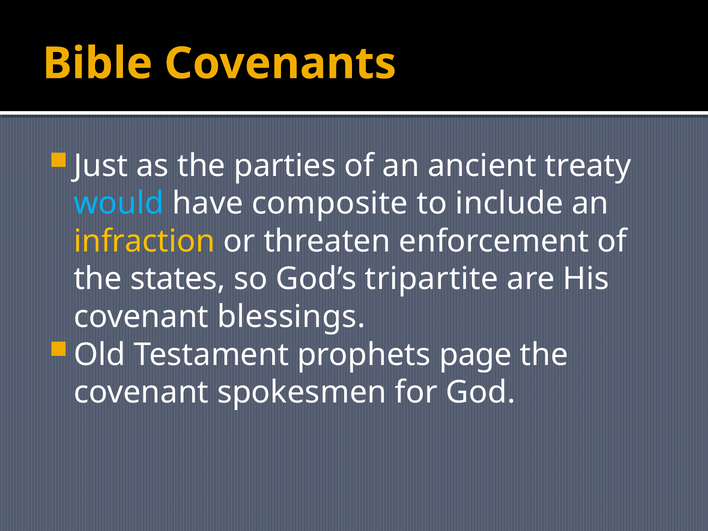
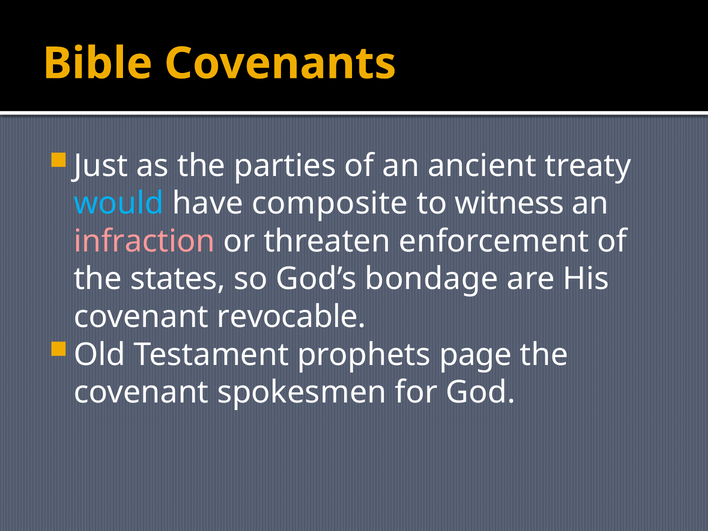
include: include -> witness
infraction colour: yellow -> pink
tripartite: tripartite -> bondage
blessings: blessings -> revocable
